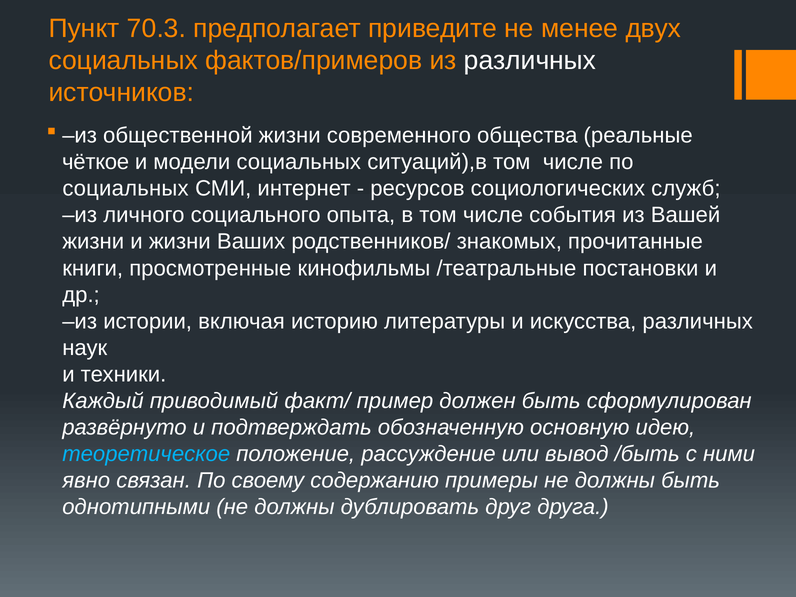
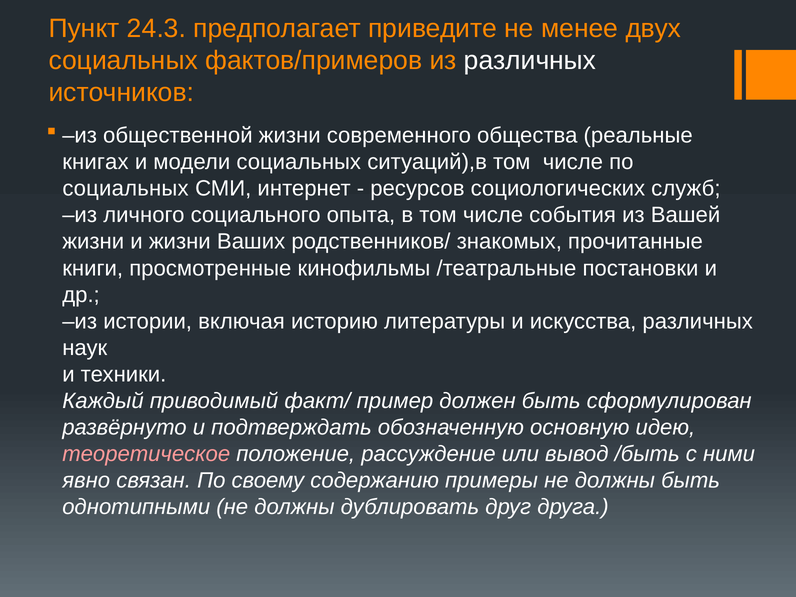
70.3: 70.3 -> 24.3
чёткое: чёткое -> книгах
теоретическое colour: light blue -> pink
